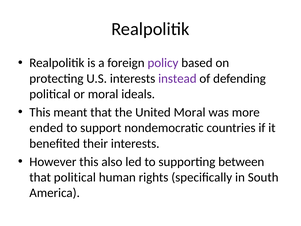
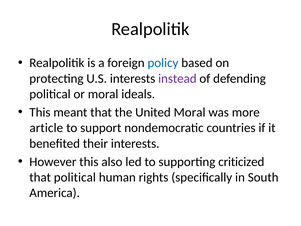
policy colour: purple -> blue
ended: ended -> article
between: between -> criticized
